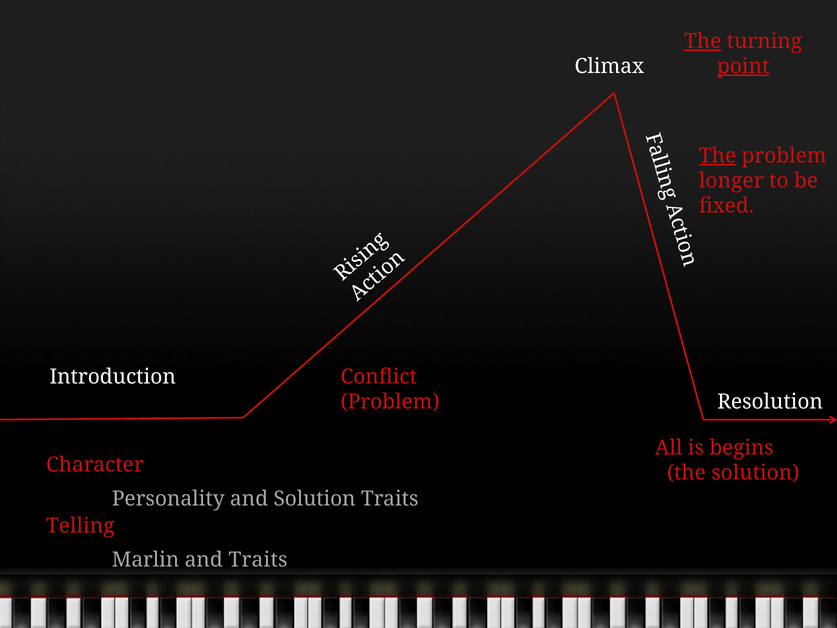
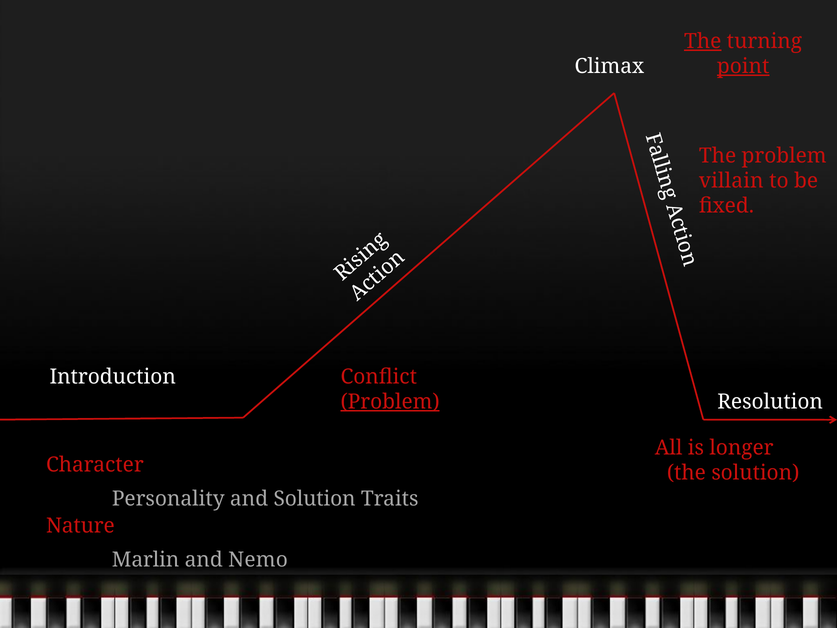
The at (718, 156) underline: present -> none
longer: longer -> villain
Problem at (390, 402) underline: none -> present
begins: begins -> longer
Telling: Telling -> Nature
and Traits: Traits -> Nemo
